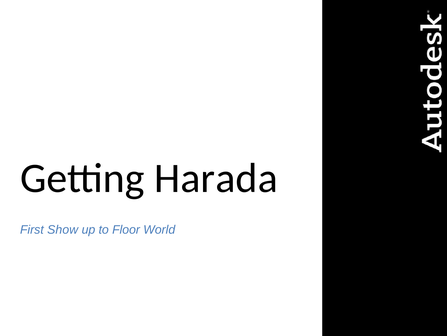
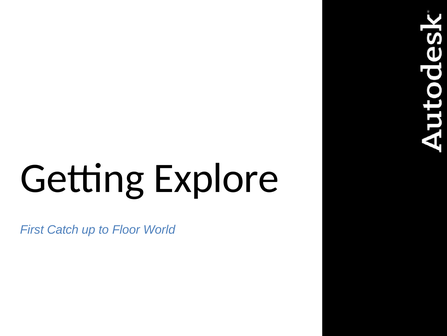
Harada: Harada -> Explore
Show: Show -> Catch
